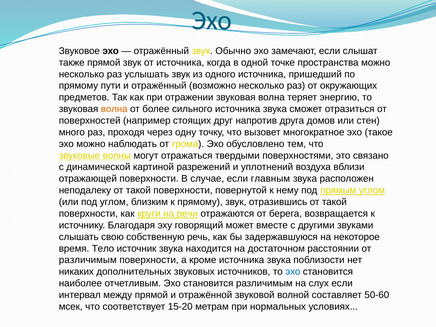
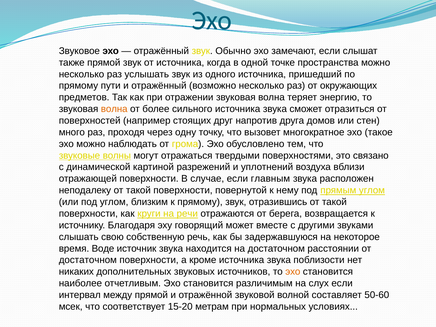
Тело: Тело -> Воде
различимым at (88, 260): различимым -> достаточном
эхо at (293, 272) colour: blue -> orange
